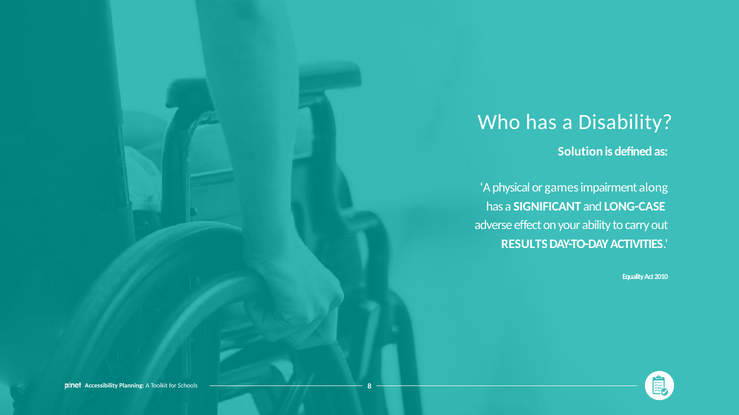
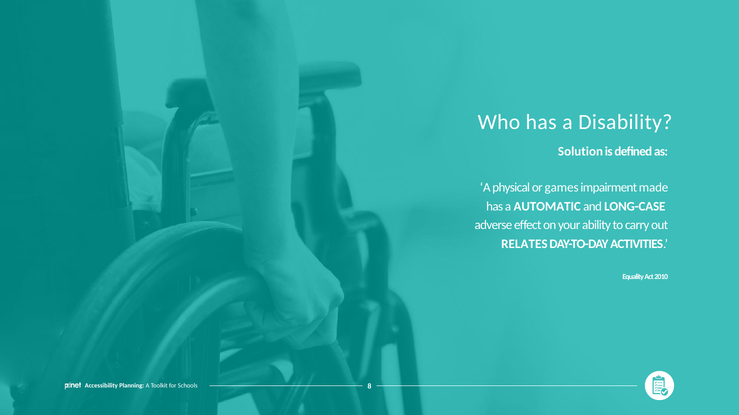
along: along -> made
SIGNIFICANT: SIGNIFICANT -> AUTOMATIC
RESULTS: RESULTS -> RELATES
